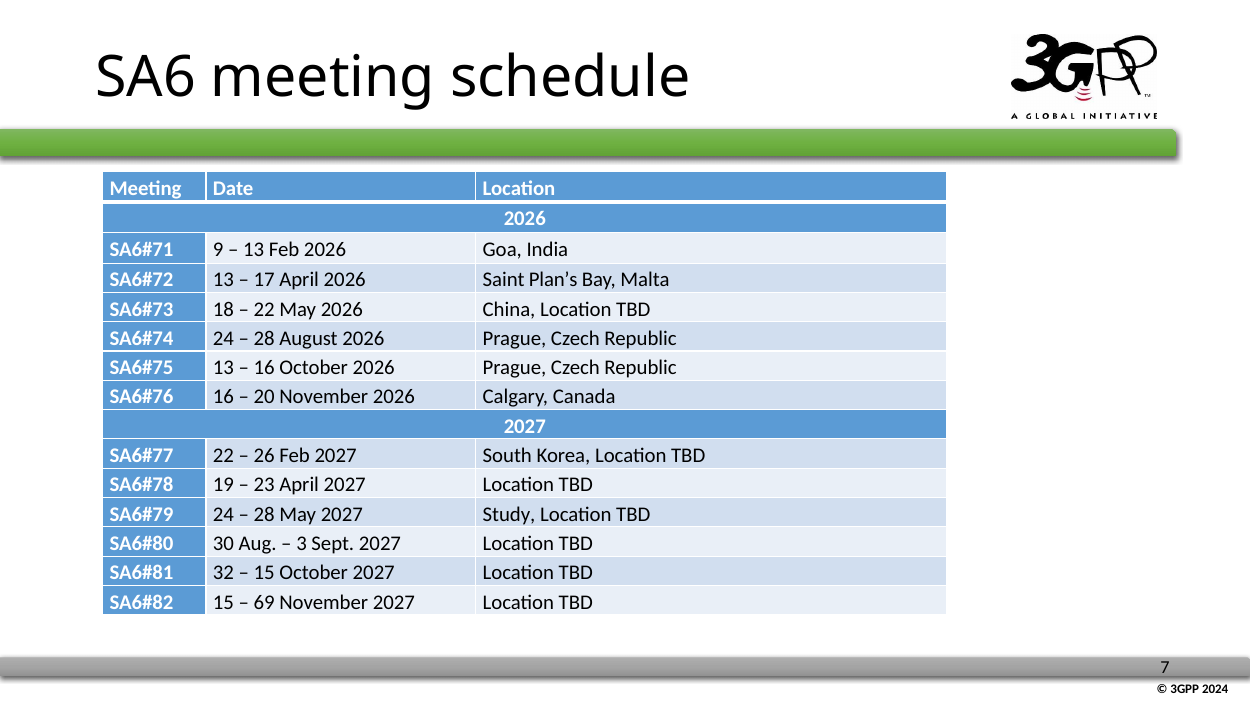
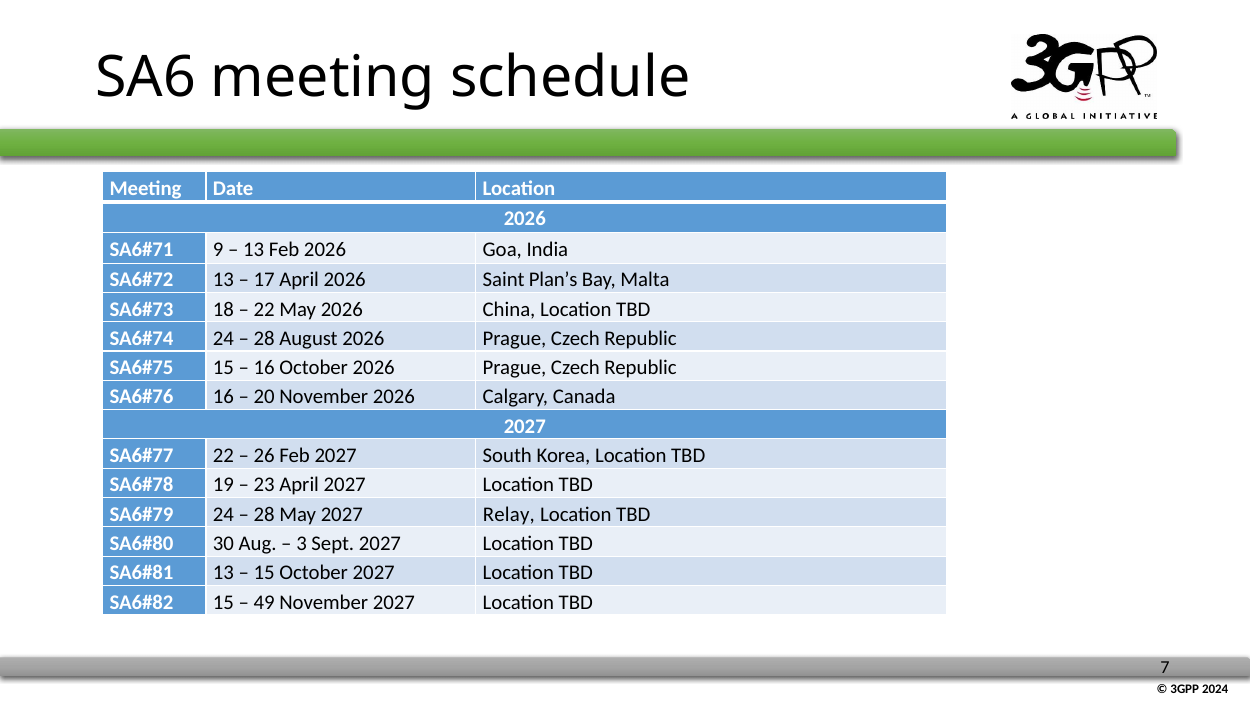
13 at (223, 368): 13 -> 15
Study: Study -> Relay
32 at (223, 573): 32 -> 13
69: 69 -> 49
